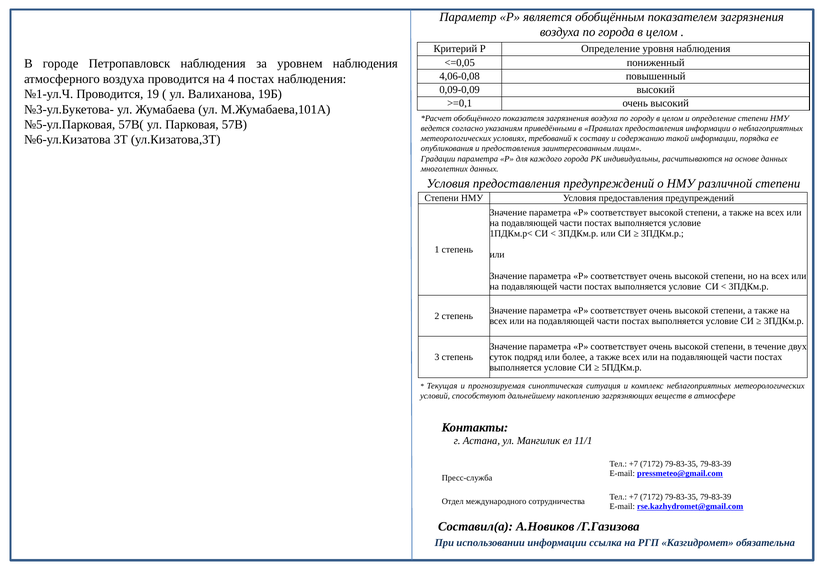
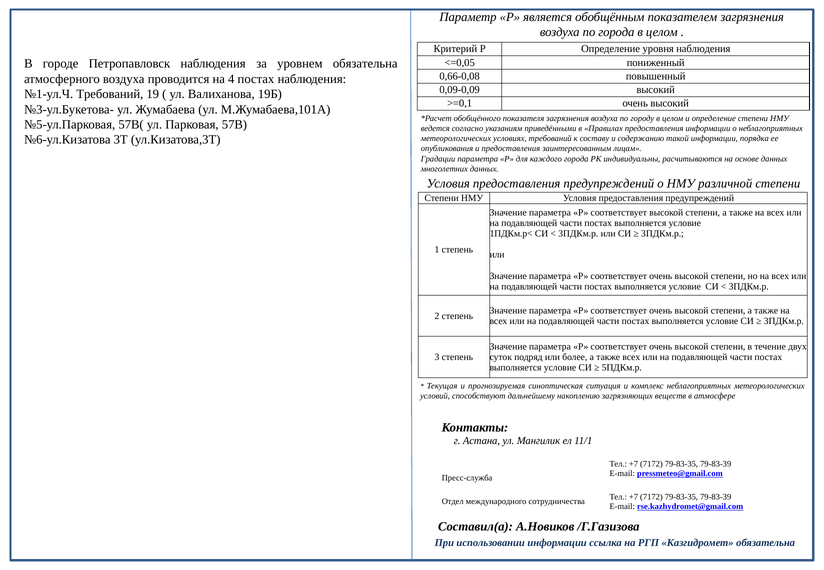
уровнем наблюдения: наблюдения -> обязательна
4,06-0,08: 4,06-0,08 -> 0,66-0,08
№1-ул.Ч Проводится: Проводится -> Требований
